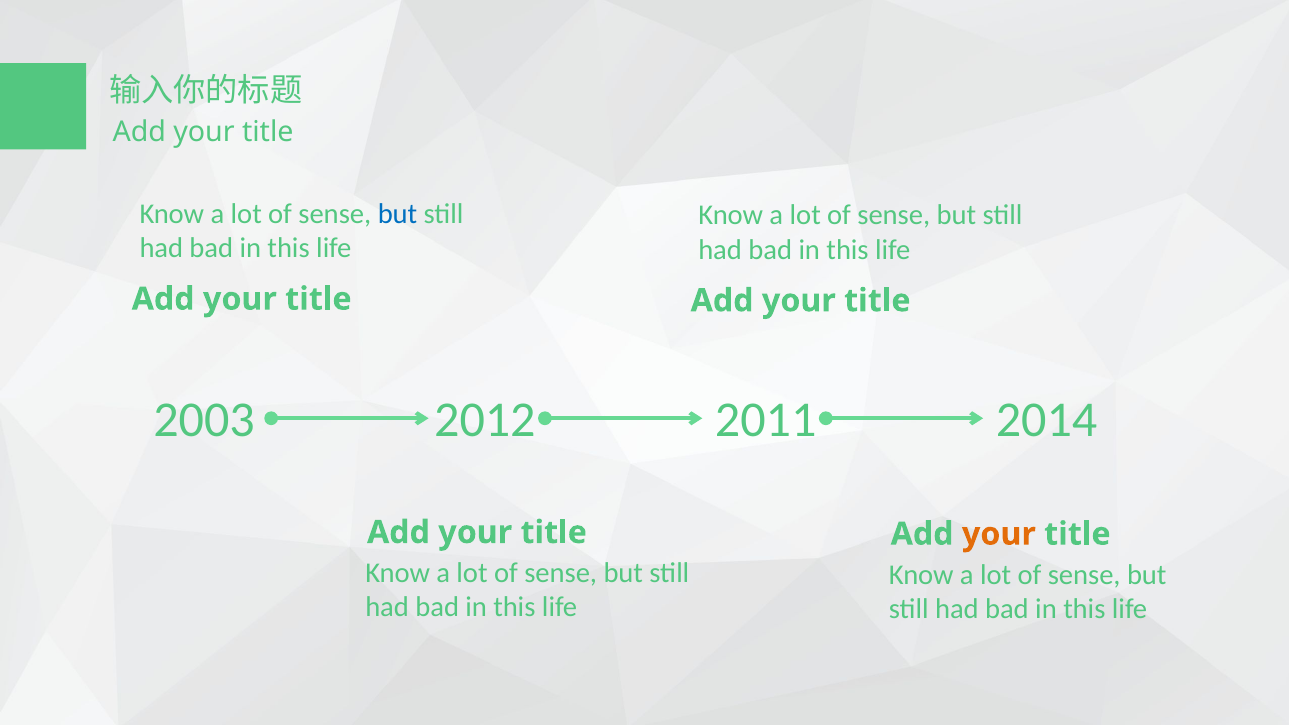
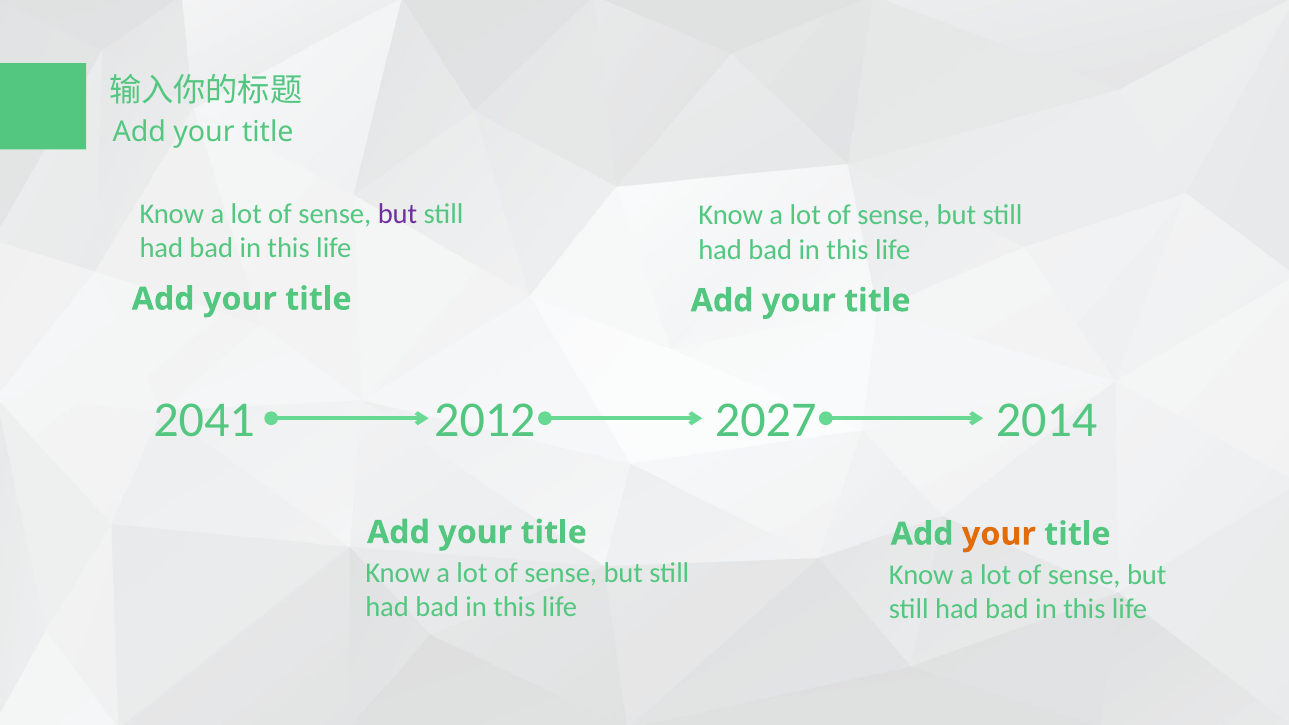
but at (398, 214) colour: blue -> purple
2003: 2003 -> 2041
2011: 2011 -> 2027
